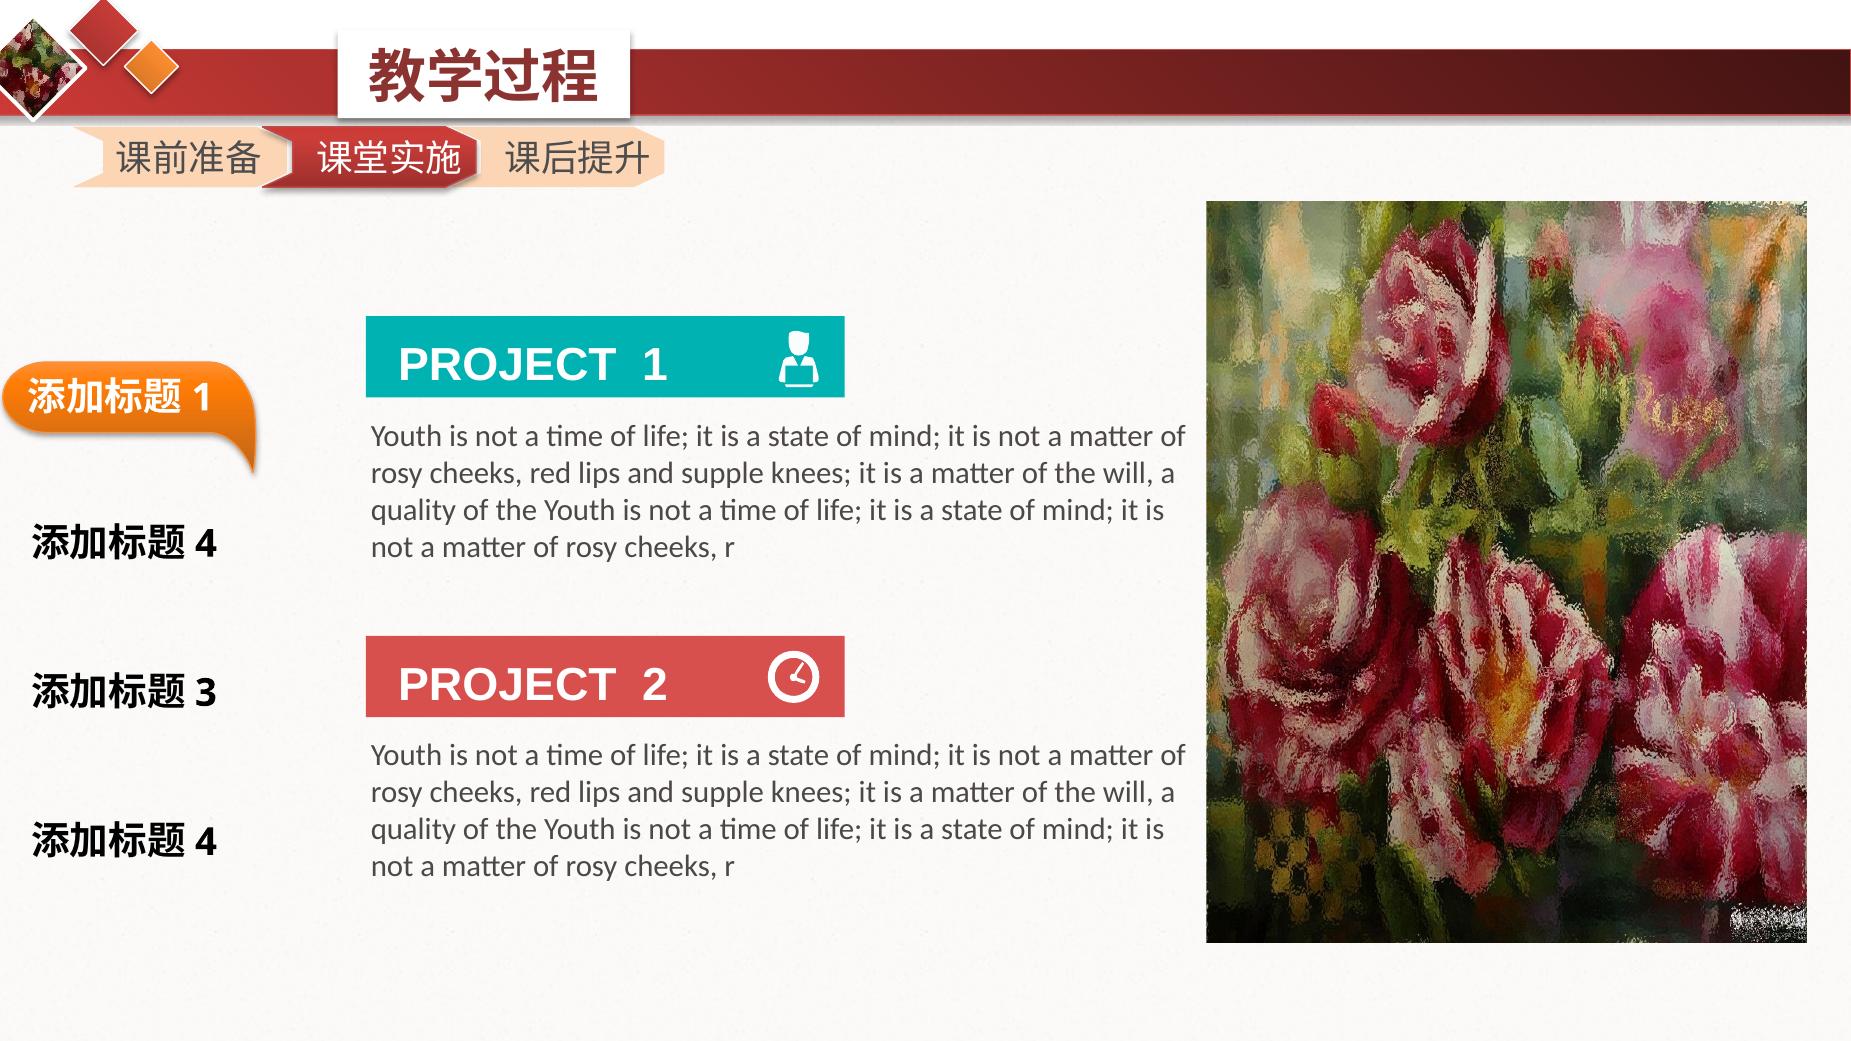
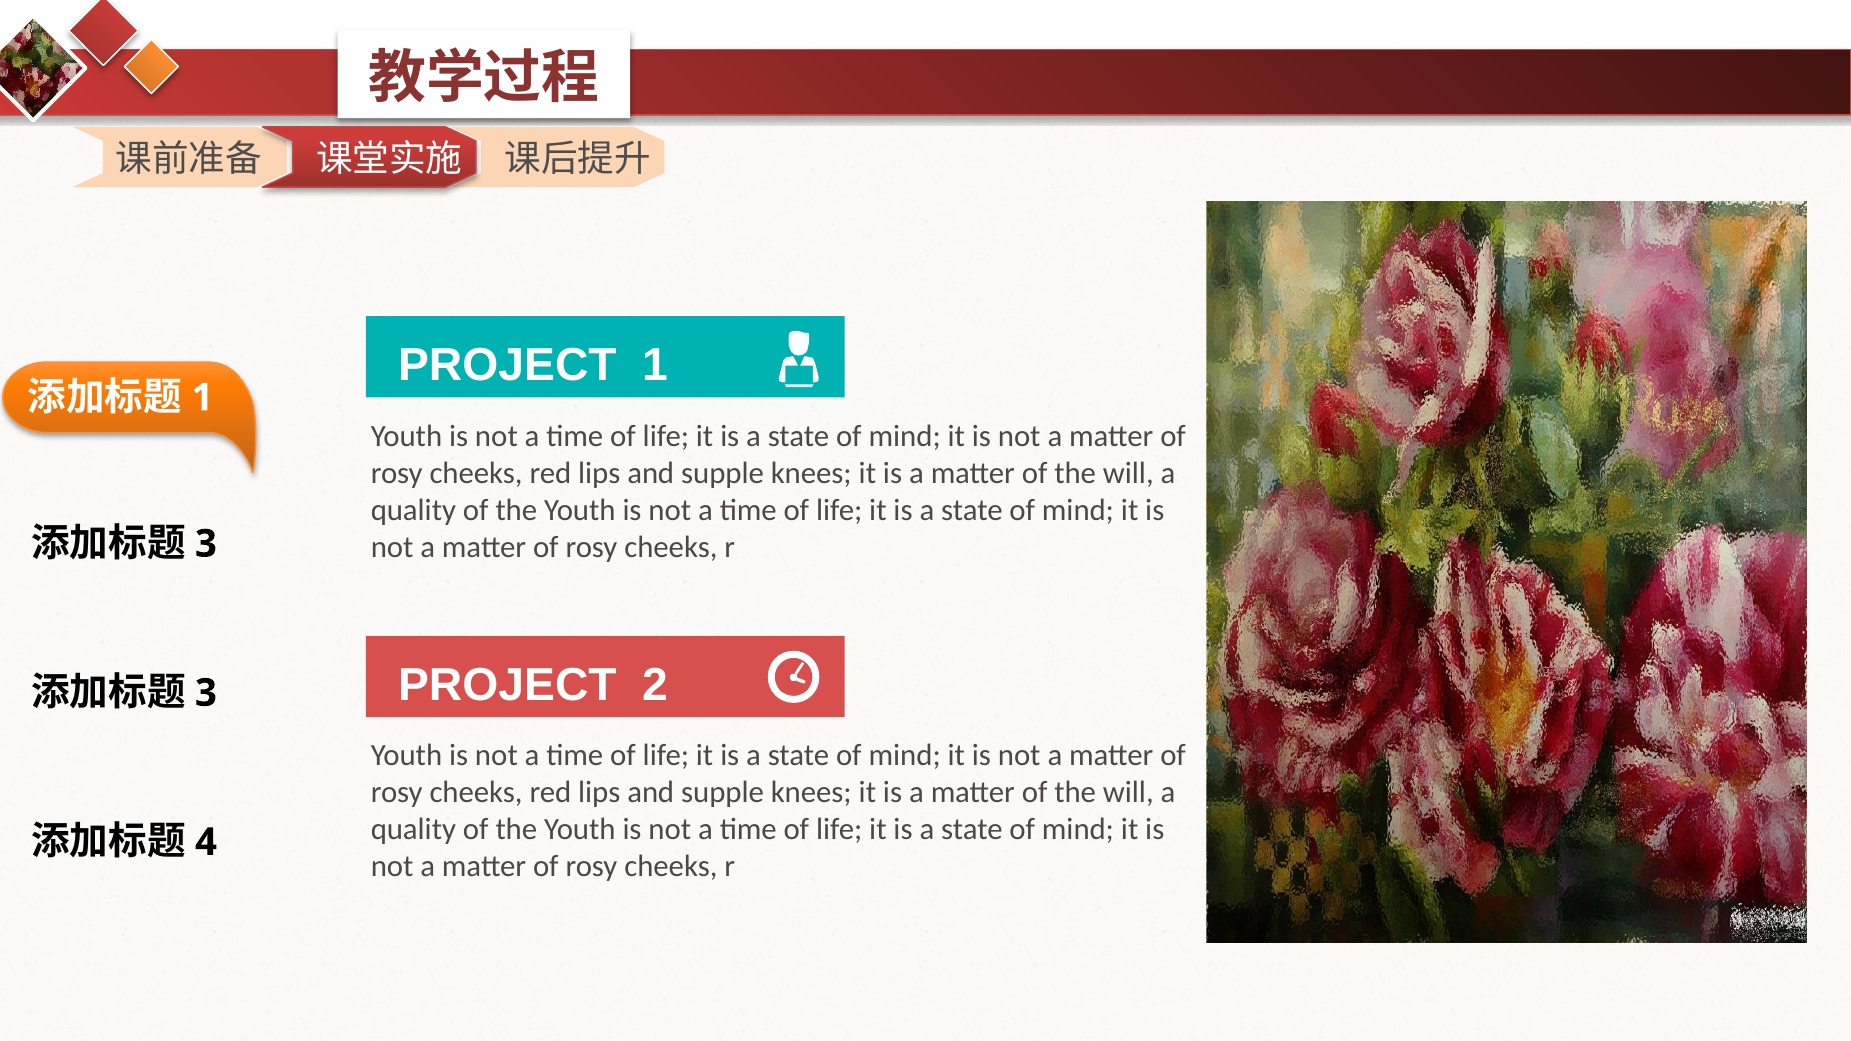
4 at (206, 544): 4 -> 3
